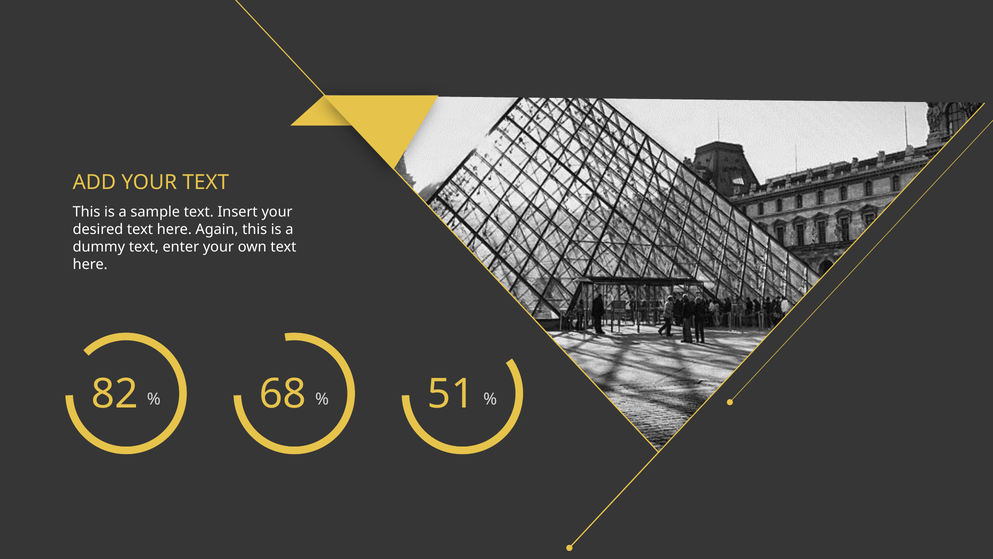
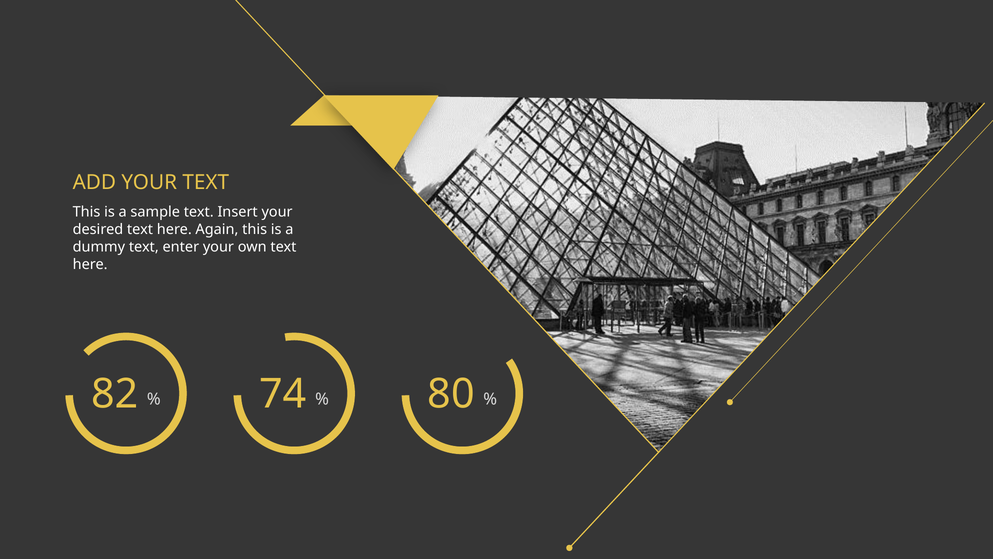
68: 68 -> 74
51: 51 -> 80
